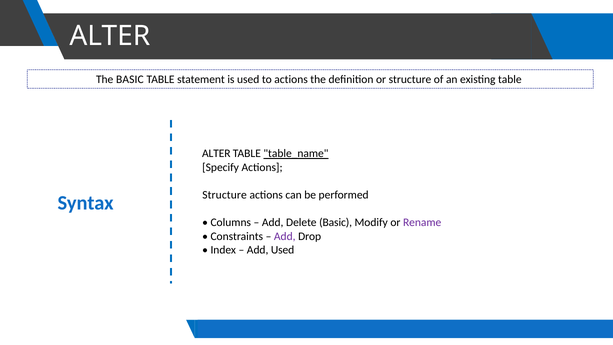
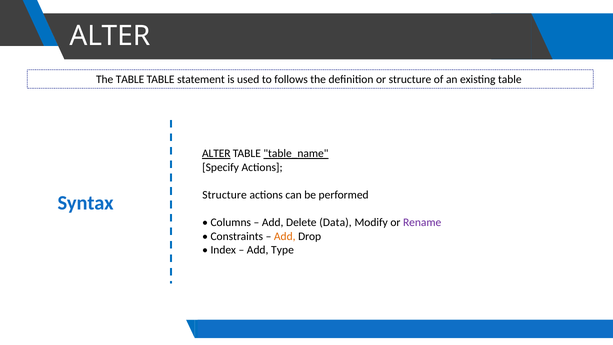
The BASIC: BASIC -> TABLE
to actions: actions -> follows
ALTER at (216, 153) underline: none -> present
Delete Basic: Basic -> Data
Add at (285, 236) colour: purple -> orange
Add Used: Used -> Type
